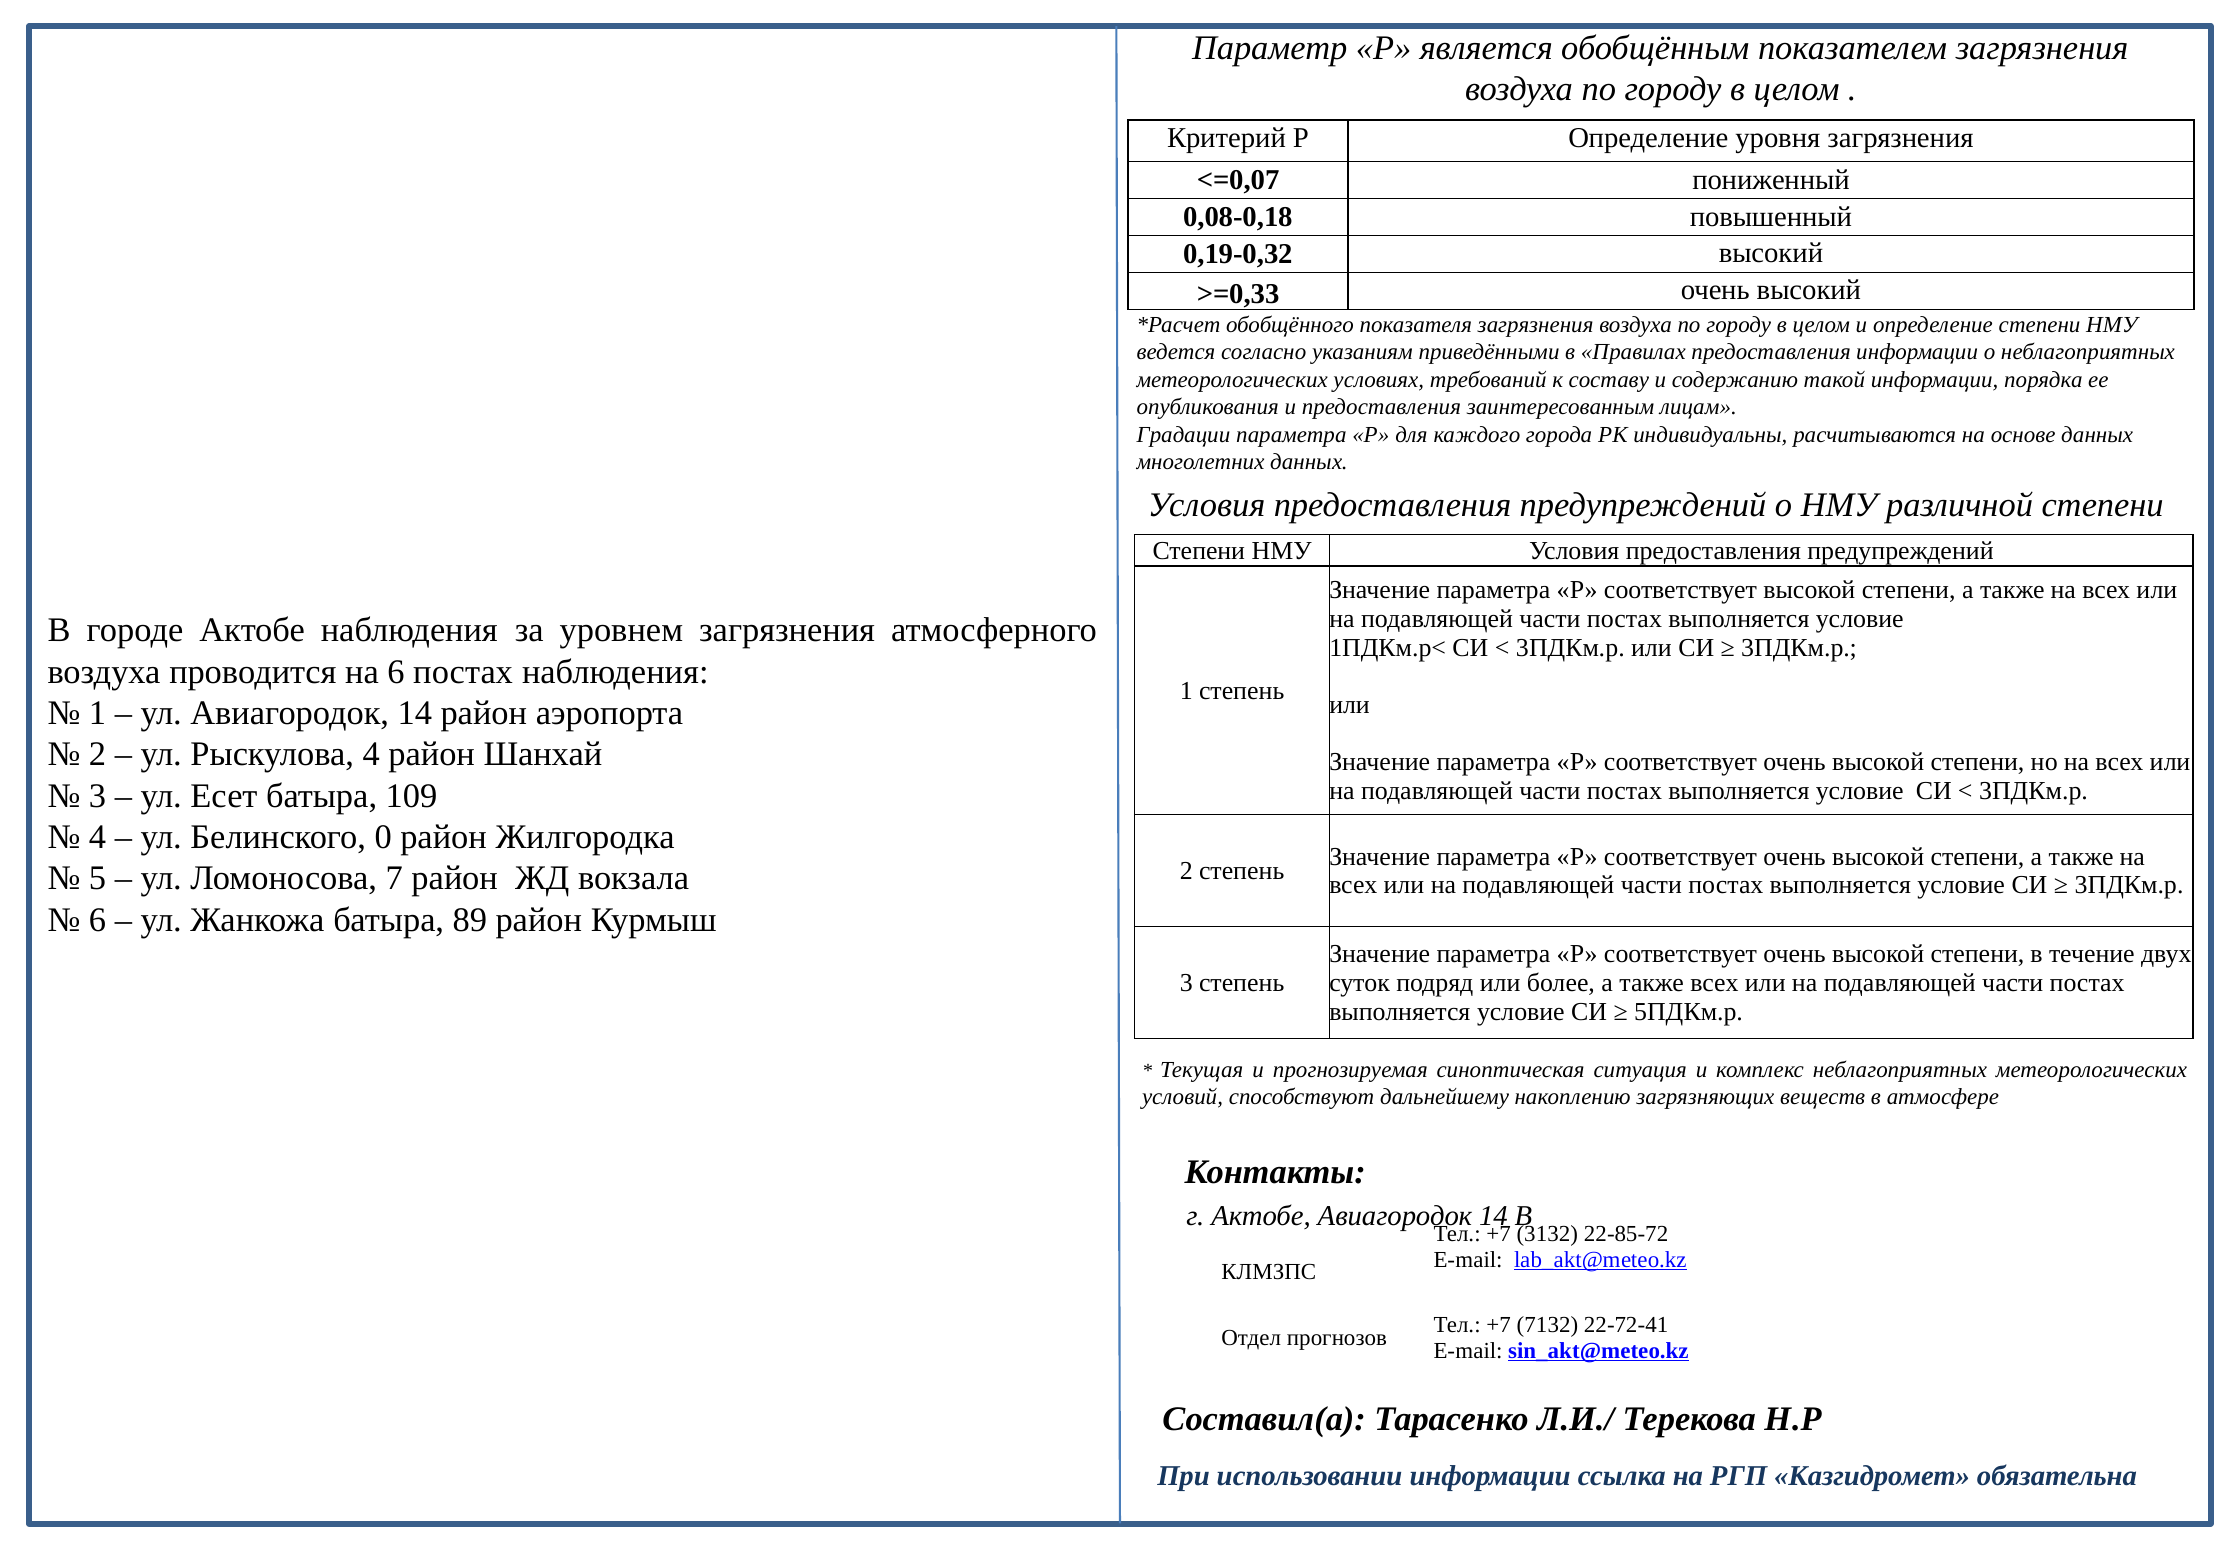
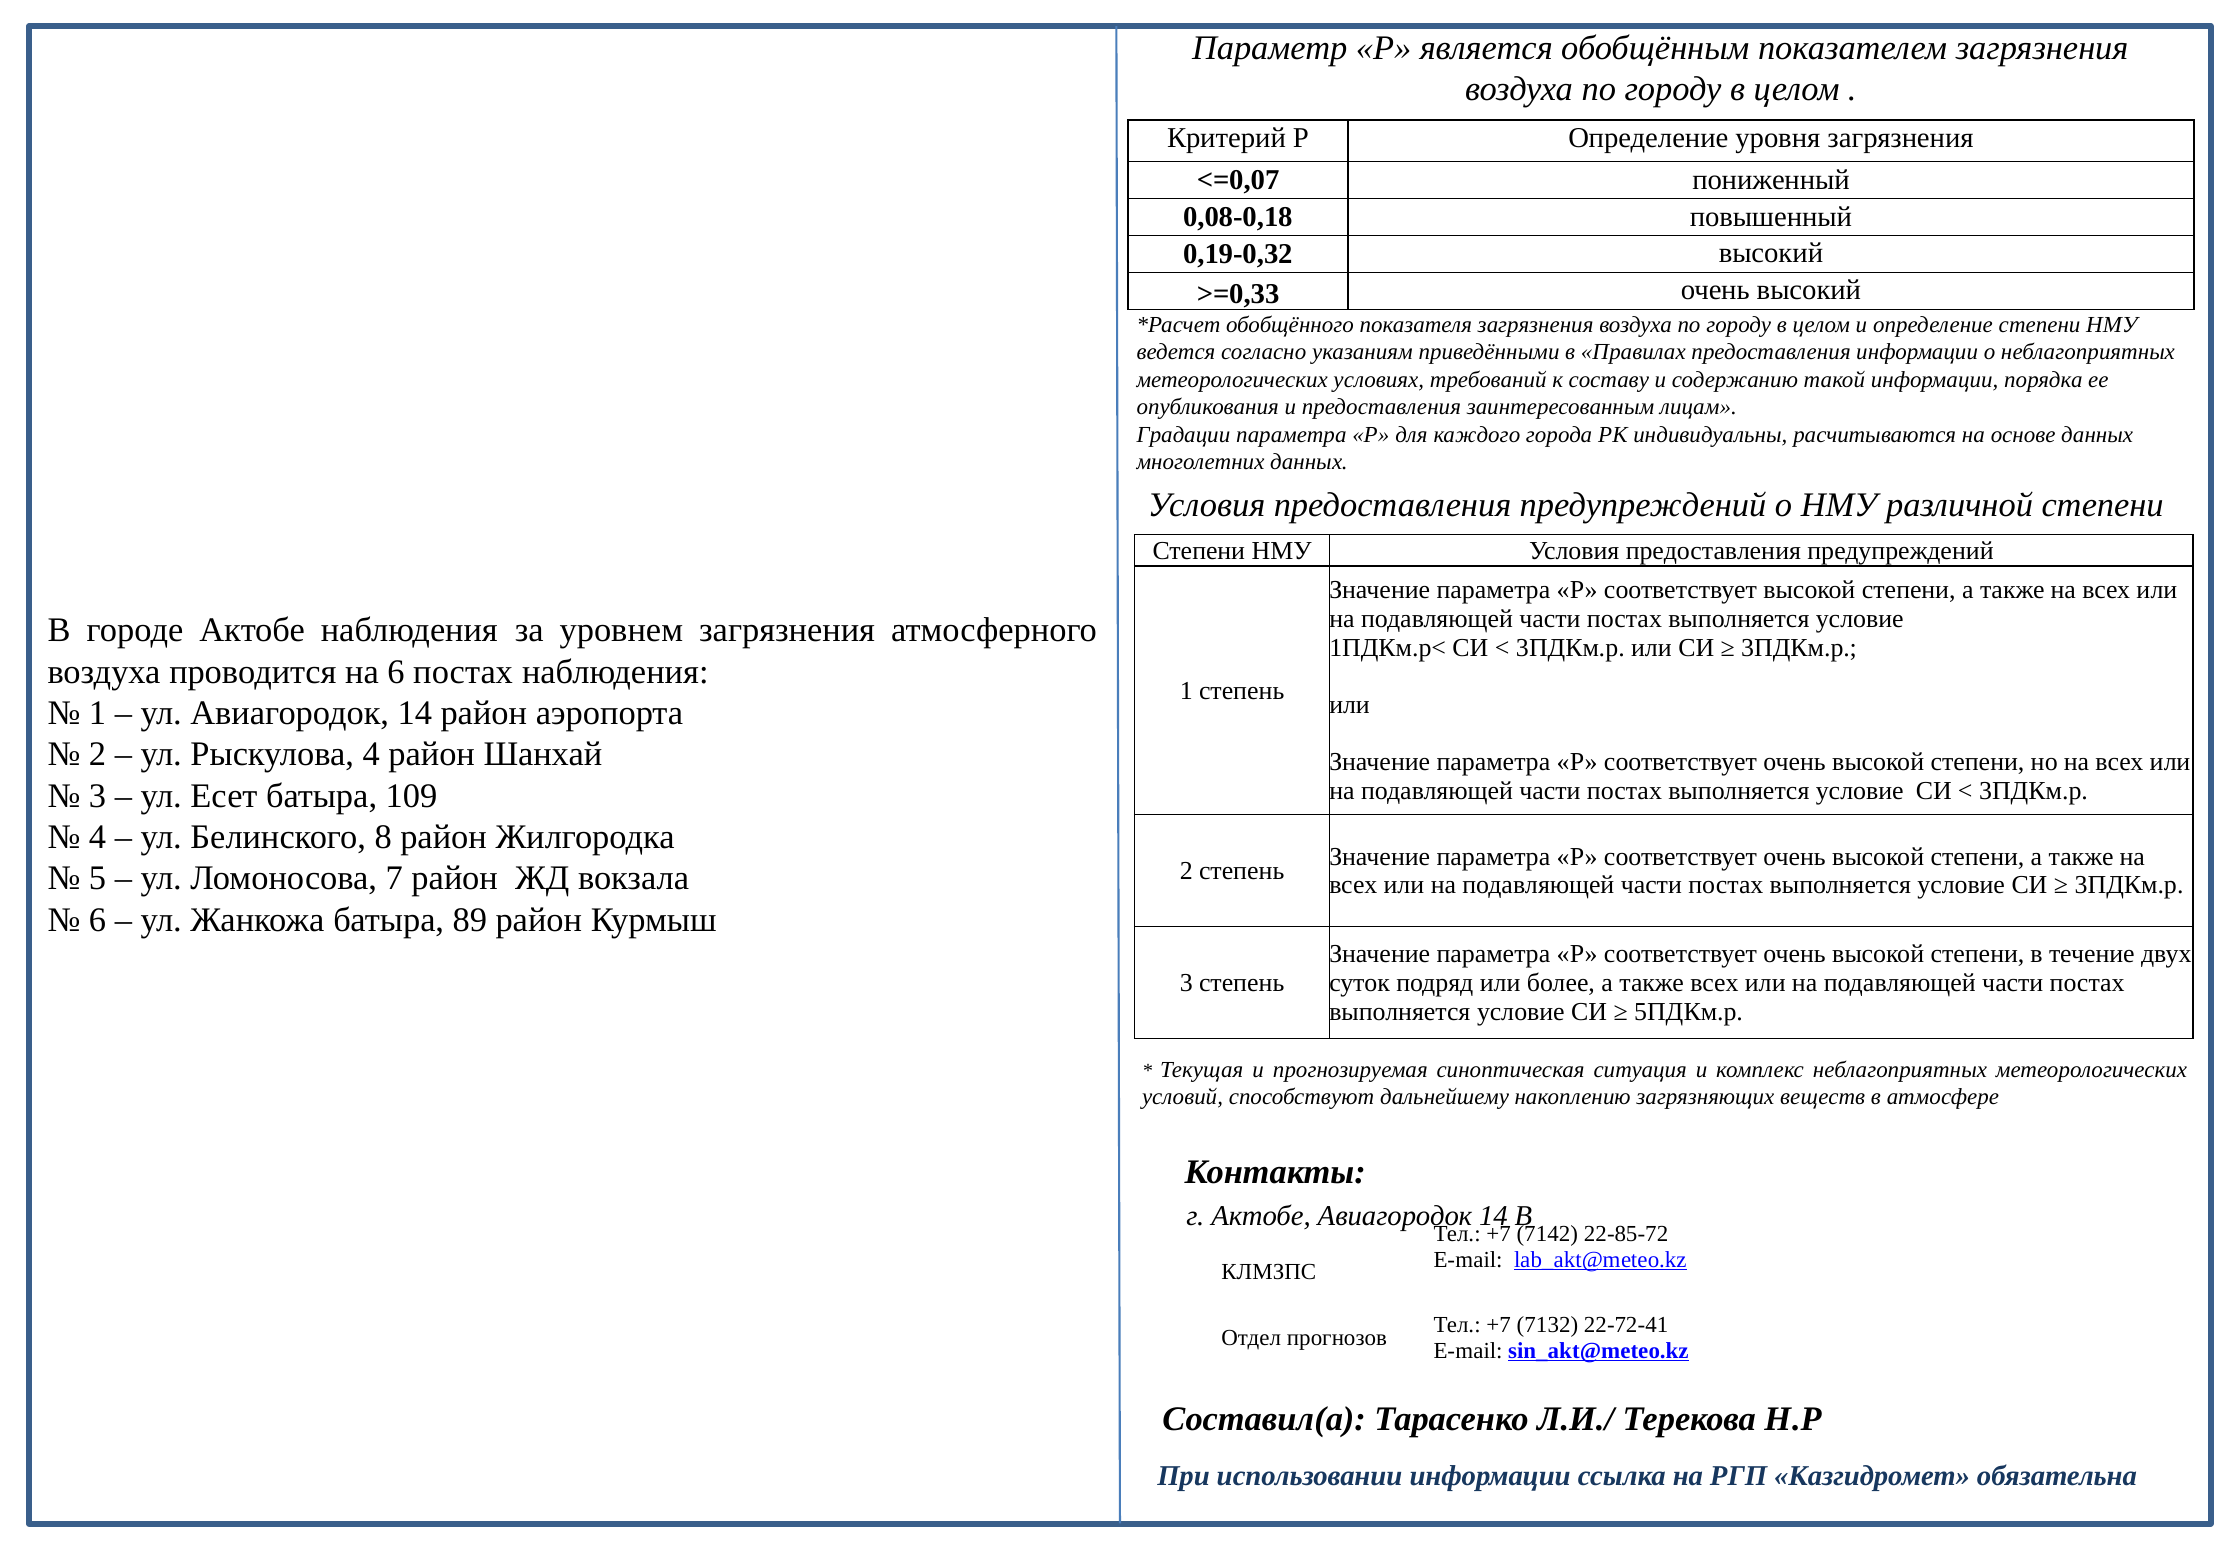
0: 0 -> 8
3132: 3132 -> 7142
